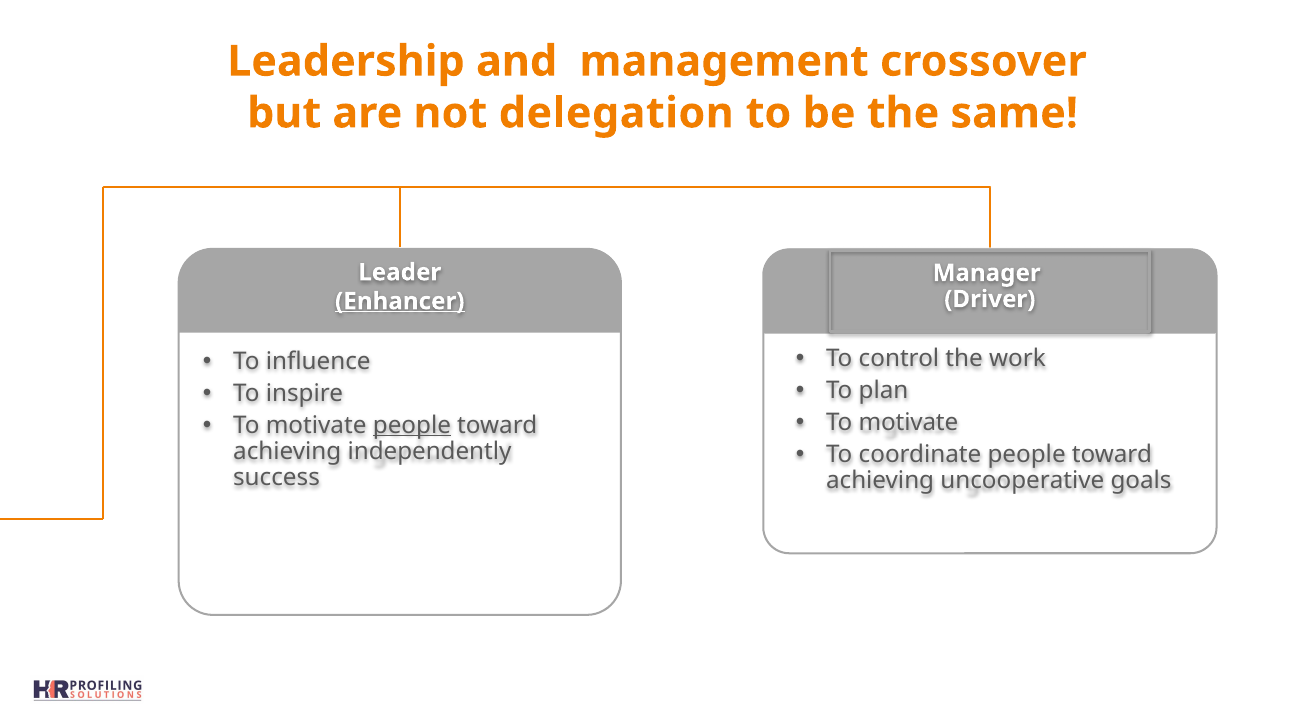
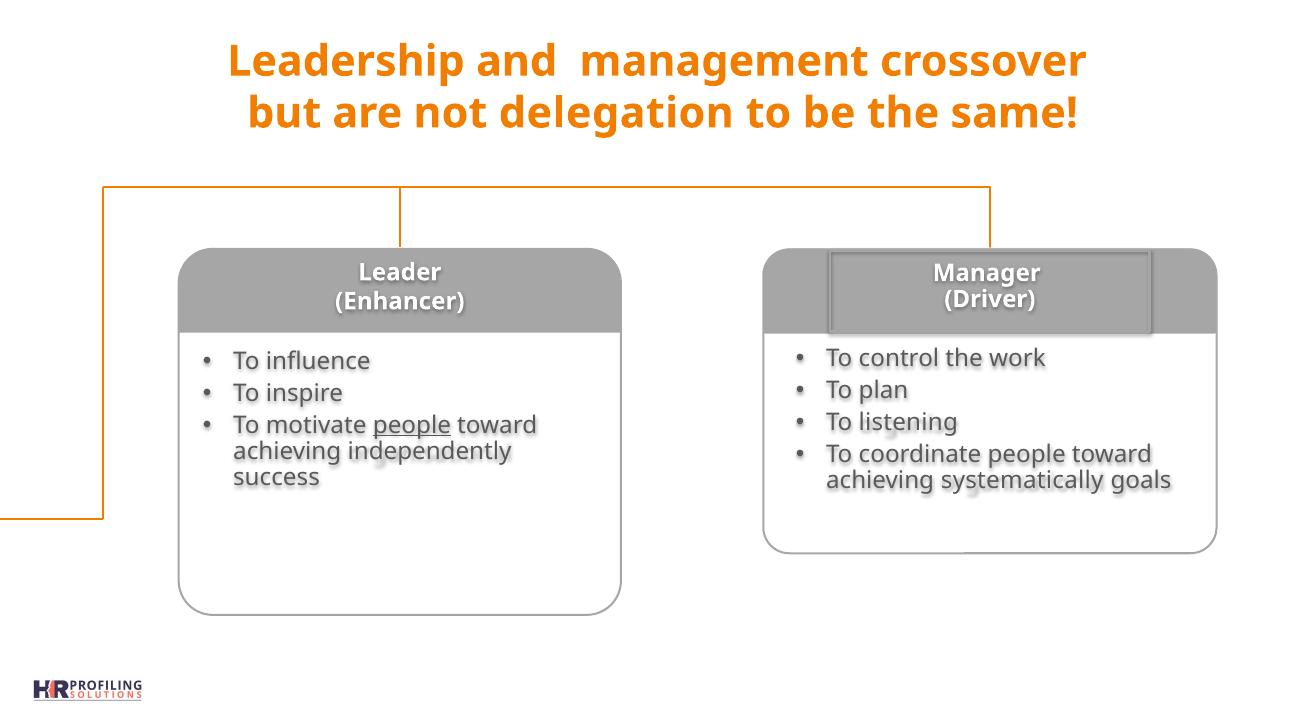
Enhancer underline: present -> none
motivate at (908, 422): motivate -> listening
uncooperative: uncooperative -> systematically
